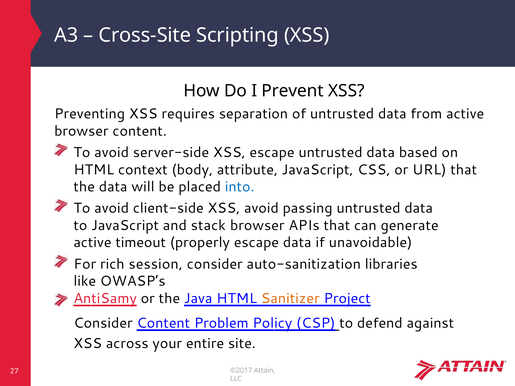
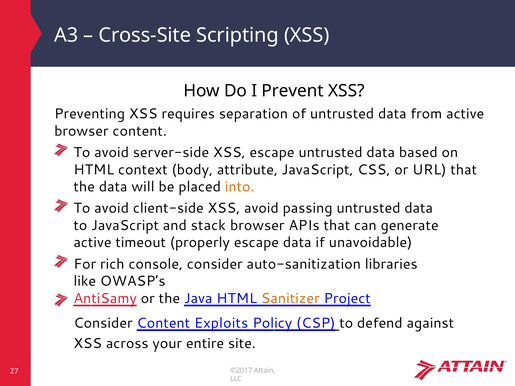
into colour: blue -> orange
session: session -> console
Problem: Problem -> Exploits
